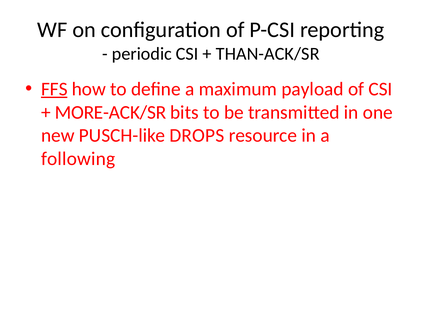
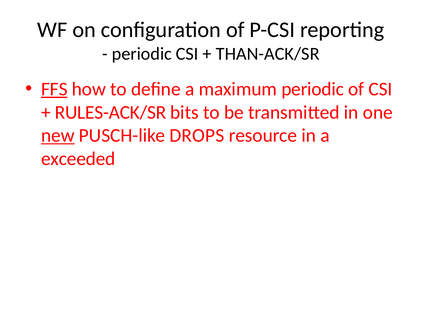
maximum payload: payload -> periodic
MORE-ACK/SR: MORE-ACK/SR -> RULES-ACK/SR
new underline: none -> present
following: following -> exceeded
